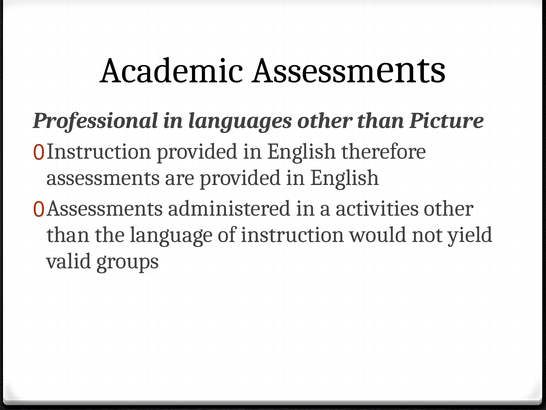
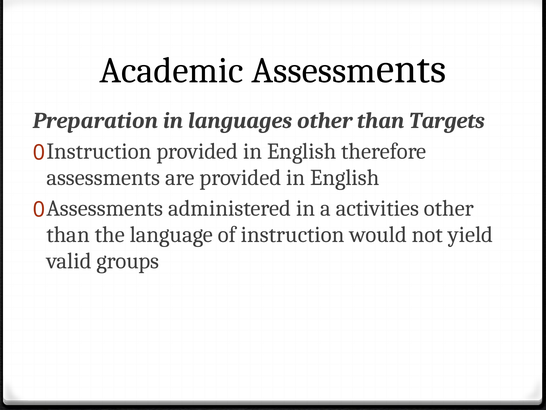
Professional: Professional -> Preparation
Picture: Picture -> Targets
